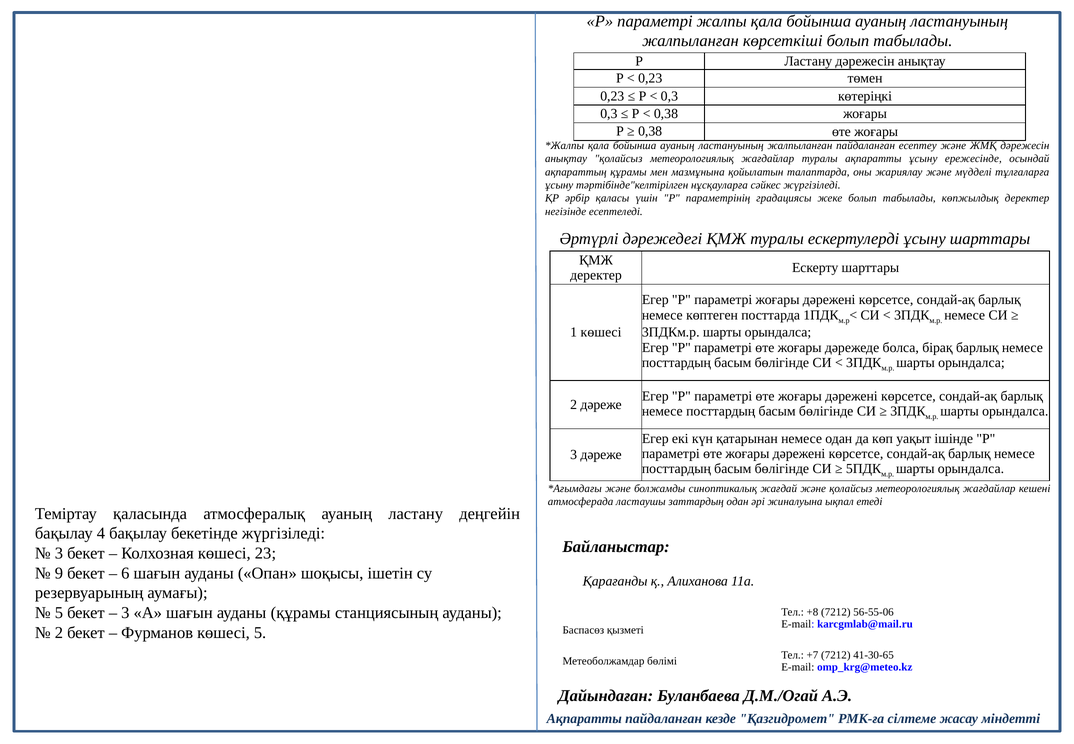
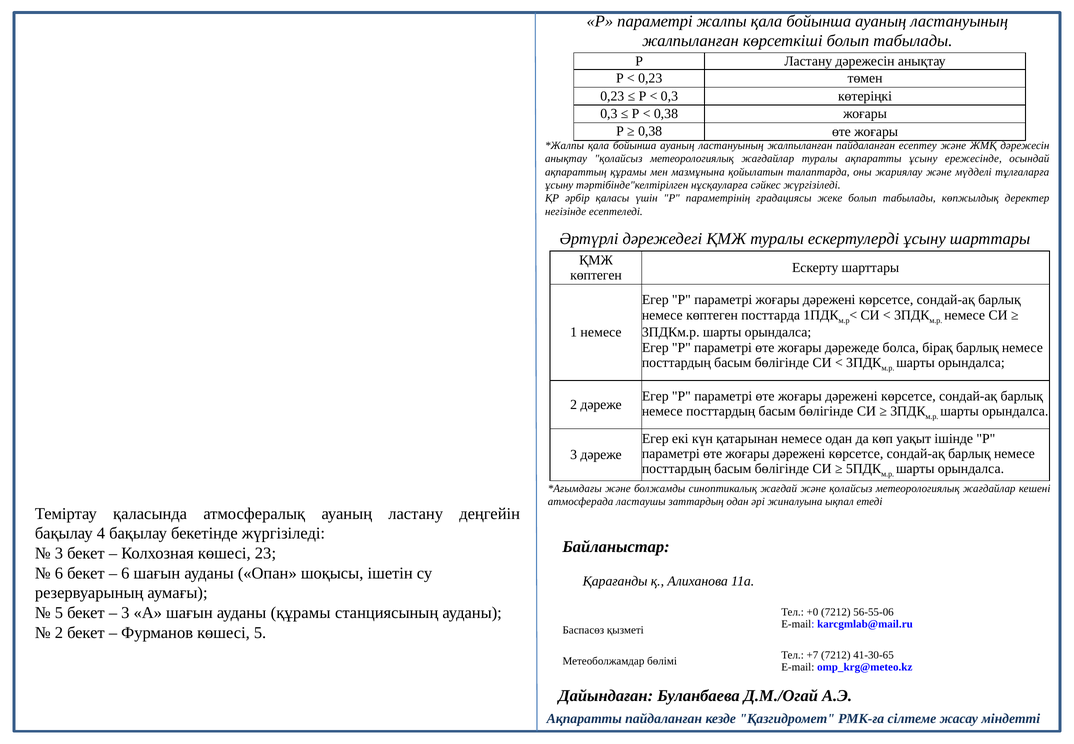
деректер at (596, 275): деректер -> көптеген
1 көшесі: көшесі -> немесе
9 at (59, 573): 9 -> 6
+8: +8 -> +0
